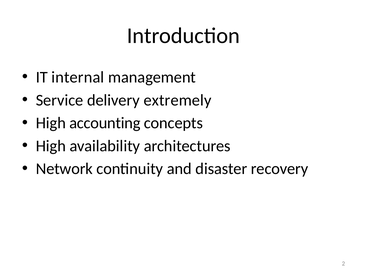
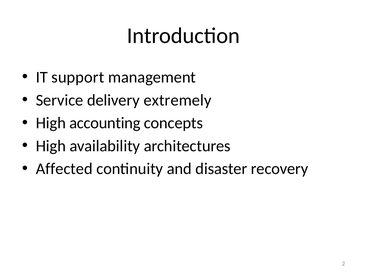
internal: internal -> support
Network: Network -> Affected
